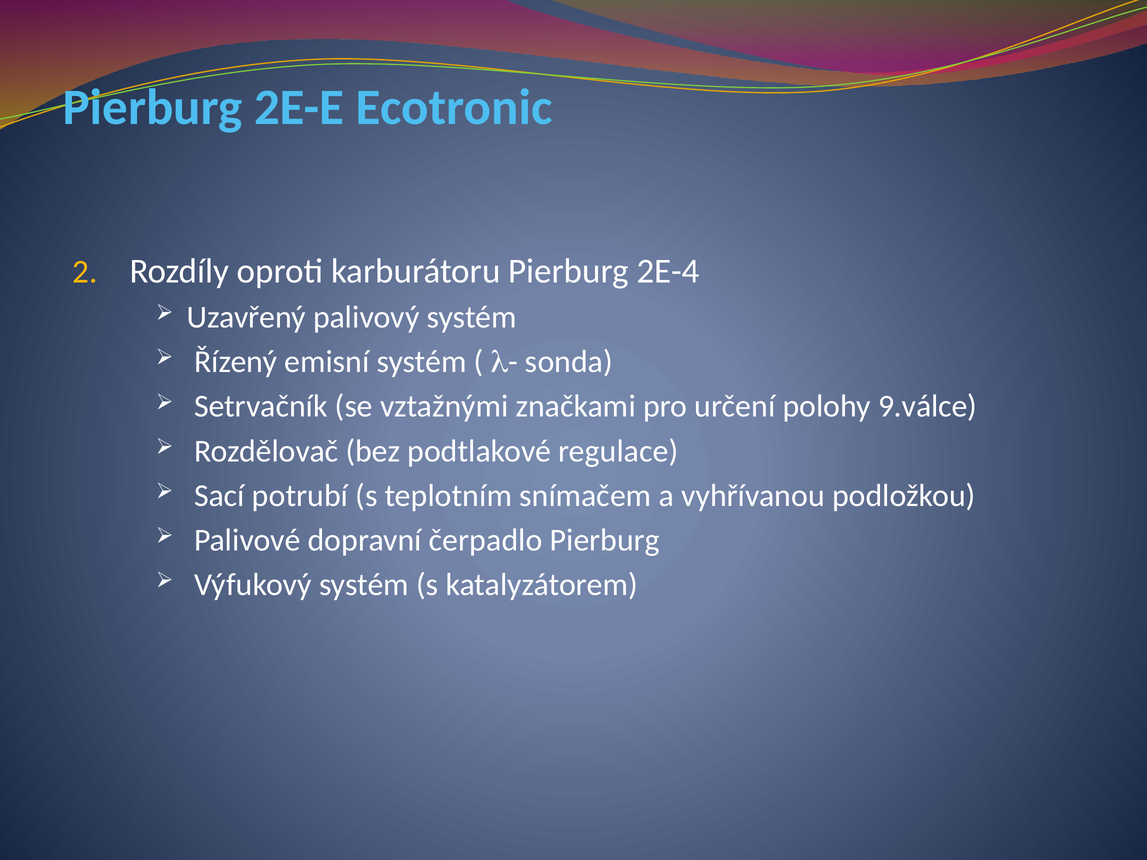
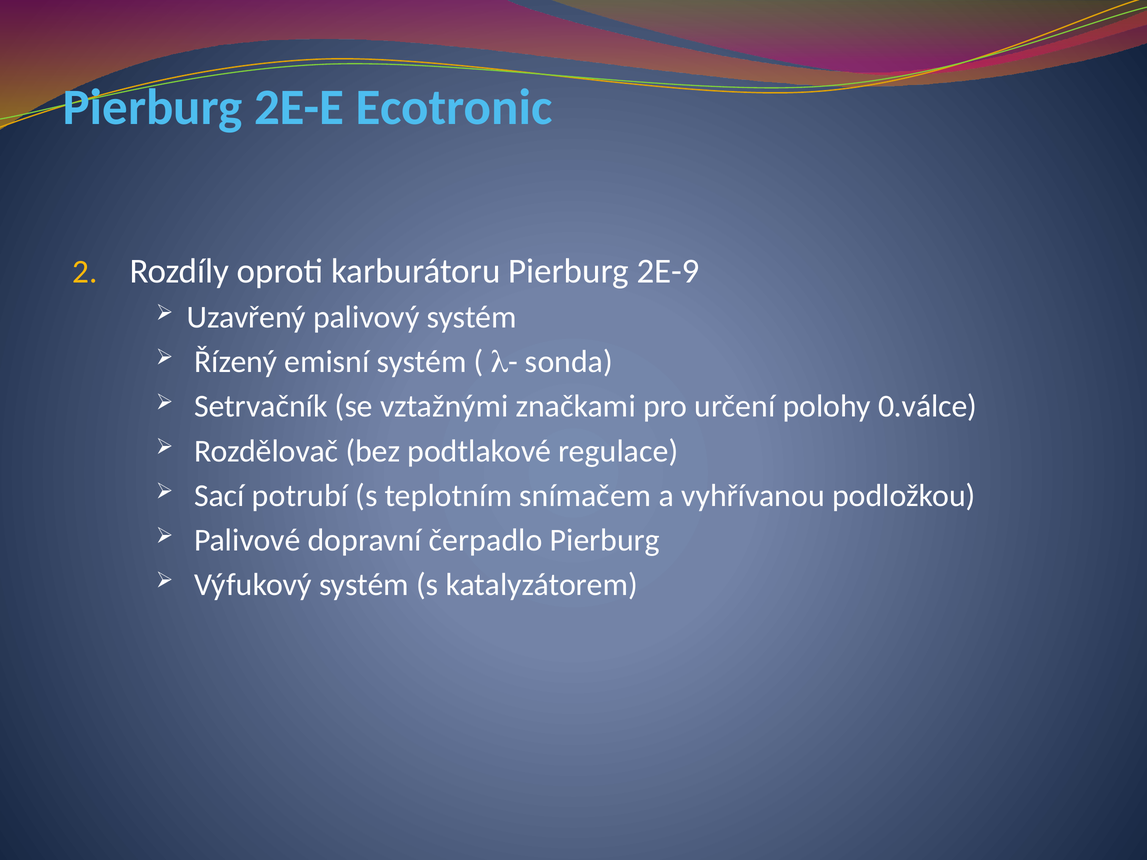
2E-4: 2E-4 -> 2E-9
9.válce: 9.válce -> 0.válce
